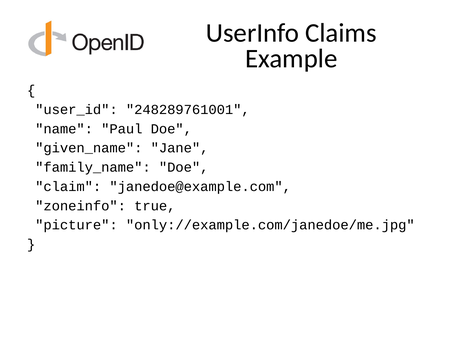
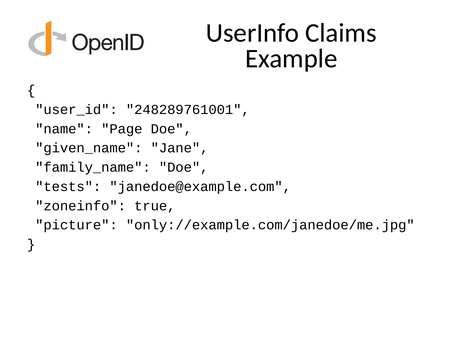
Paul: Paul -> Page
claim: claim -> tests
